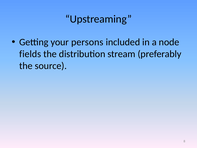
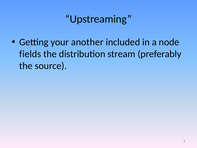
persons: persons -> another
